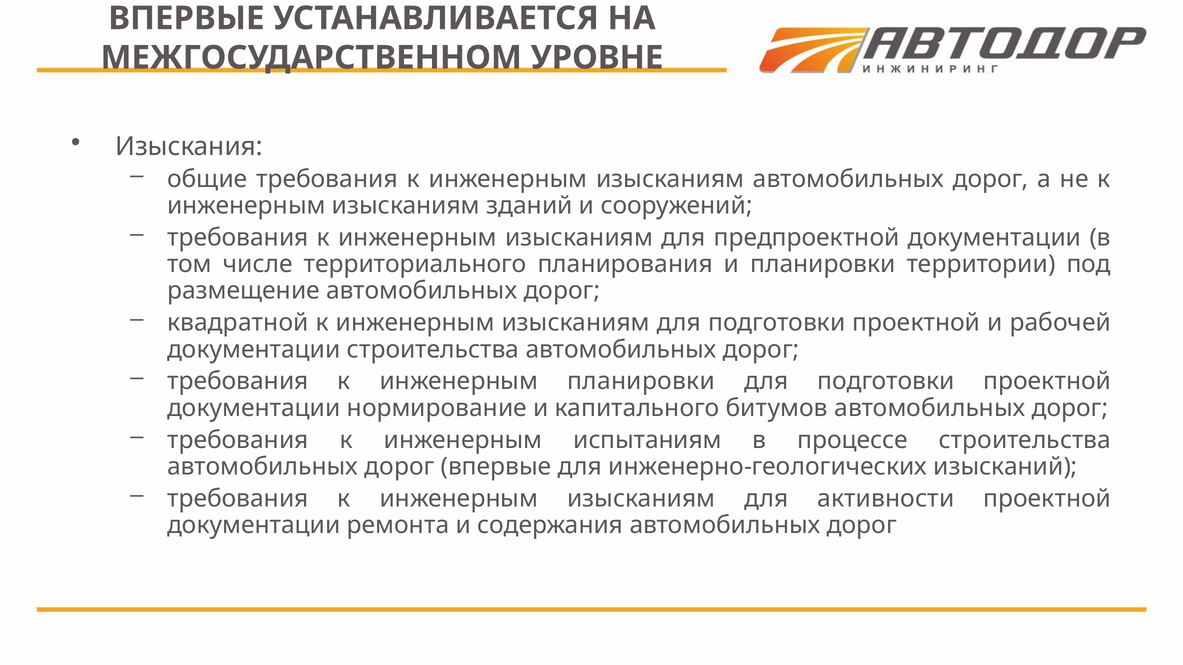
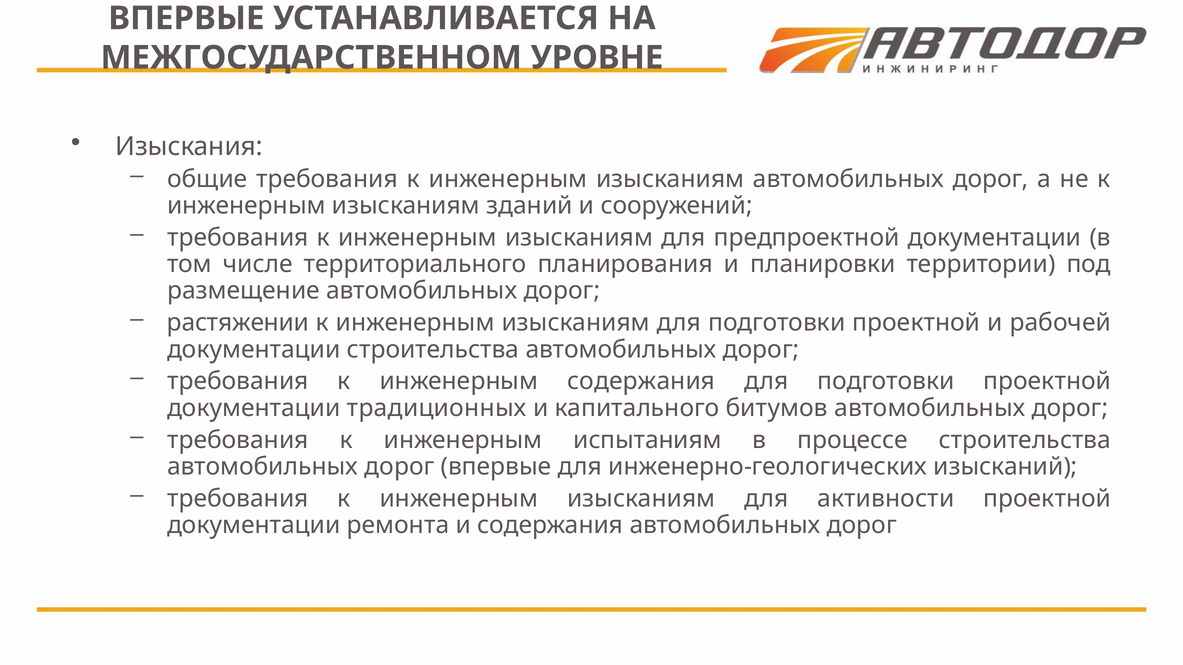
квадратной: квадратной -> растяжении
инженерным планировки: планировки -> содержания
нормирование: нормирование -> традиционных
